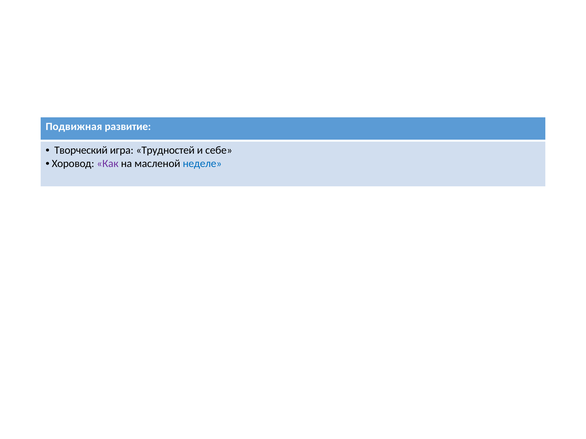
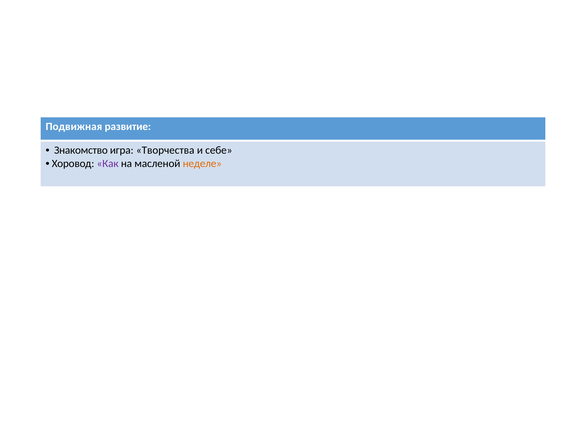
Творческий: Творческий -> Знакомство
Трудностей: Трудностей -> Творчества
неделе colour: blue -> orange
